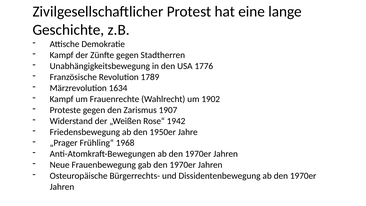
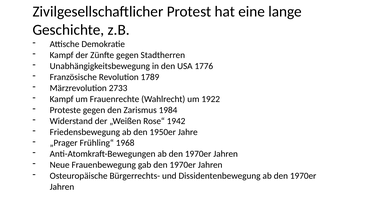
1634: 1634 -> 2733
1902: 1902 -> 1922
1907: 1907 -> 1984
